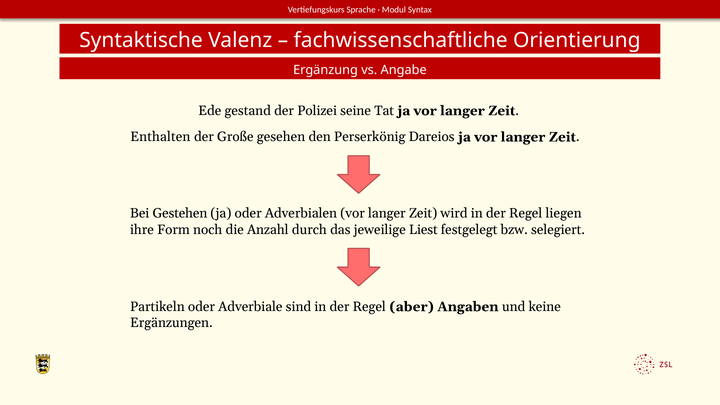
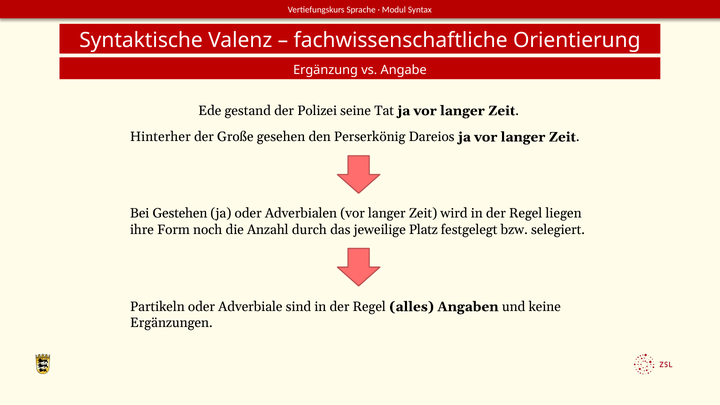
Enthalten: Enthalten -> Hinterher
Liest: Liest -> Platz
aber: aber -> alles
